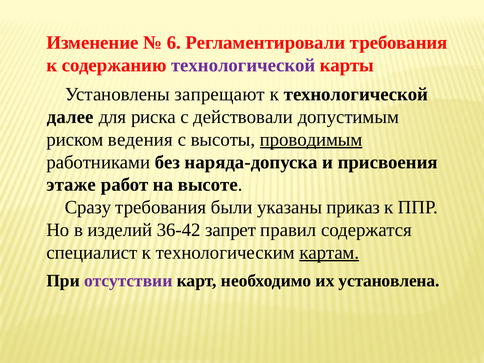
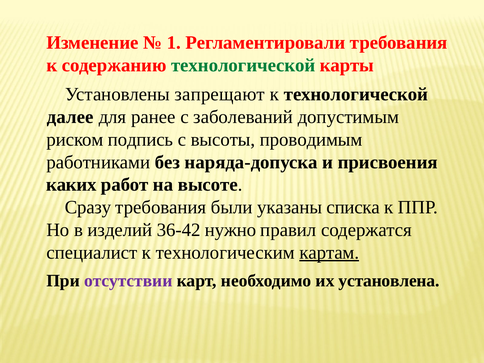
6: 6 -> 1
технологической at (243, 65) colour: purple -> green
риска: риска -> ранее
действовали: действовали -> заболеваний
ведения: ведения -> подпись
проводимым underline: present -> none
этаже: этаже -> каких
приказ: приказ -> списка
запрет: запрет -> нужно
